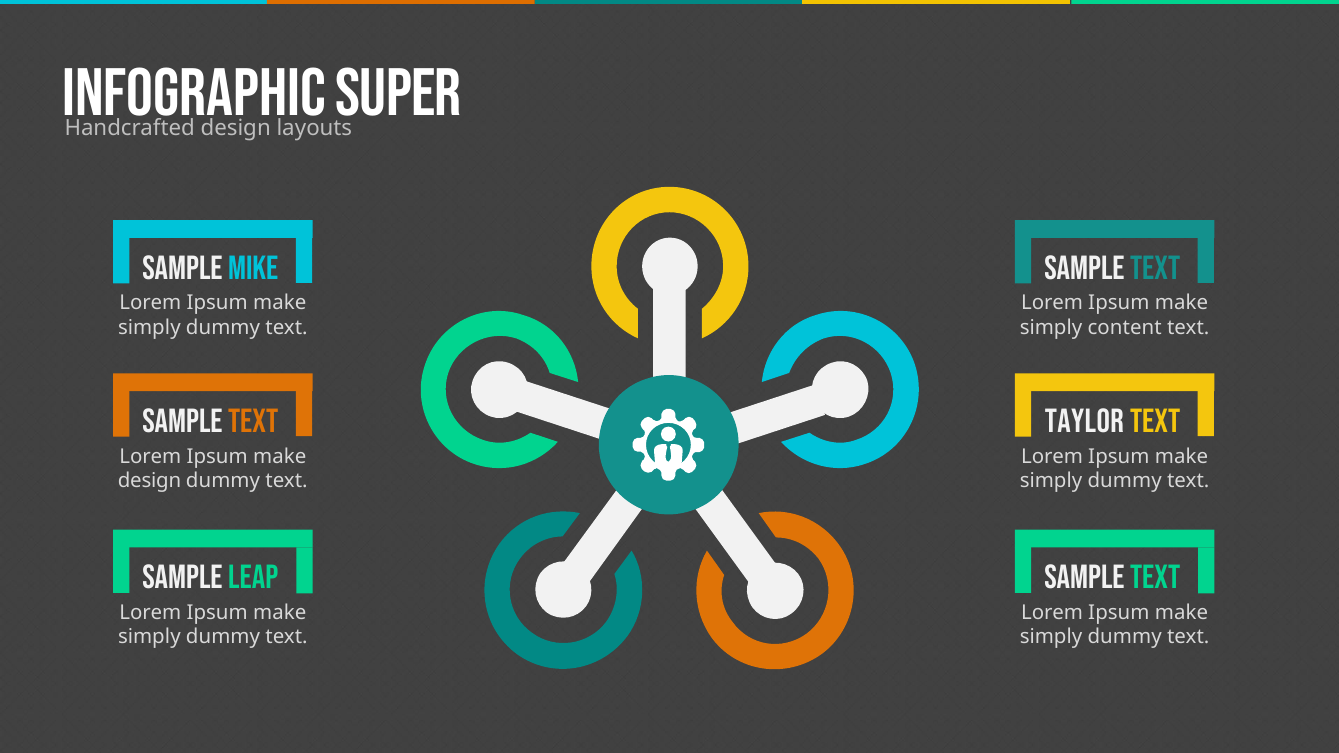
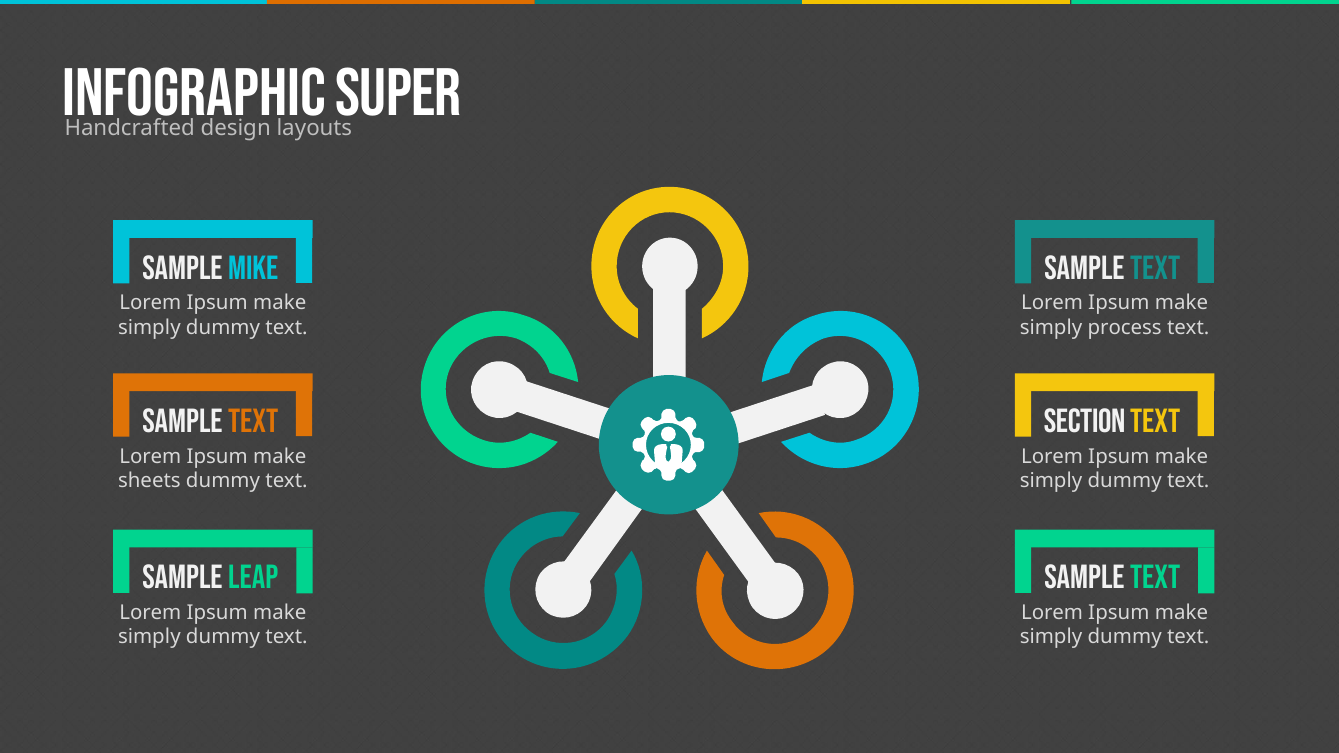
content: content -> process
TAYLOR: TAYLOR -> SECTION
design at (149, 481): design -> sheets
